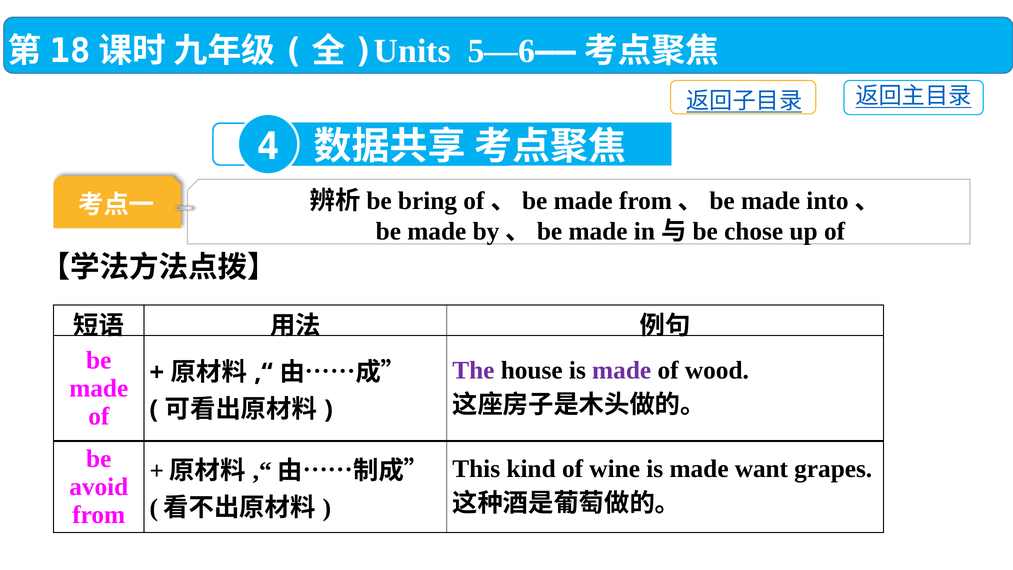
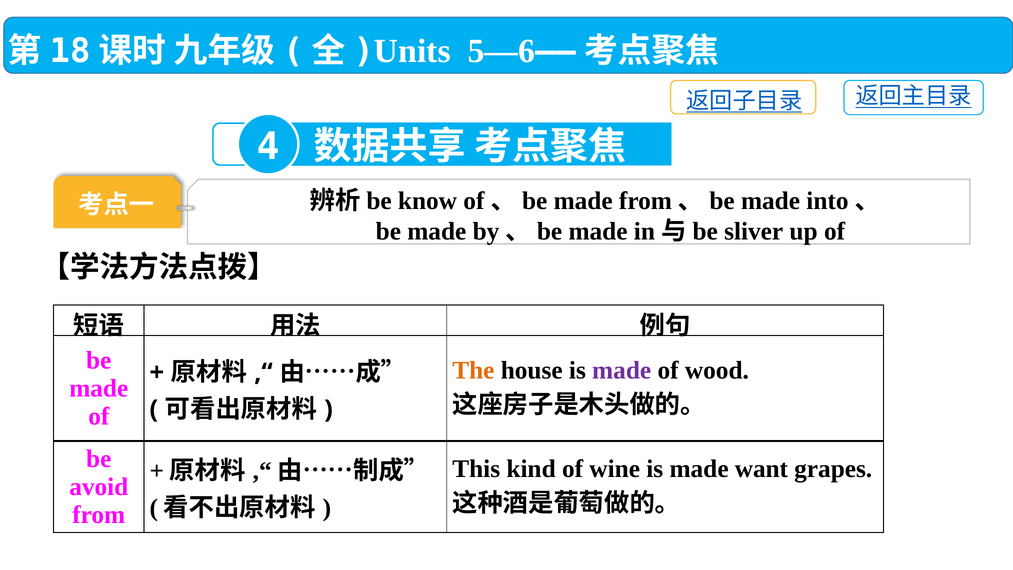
bring: bring -> know
chose: chose -> sliver
The colour: purple -> orange
